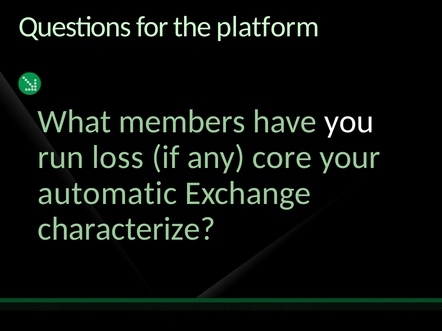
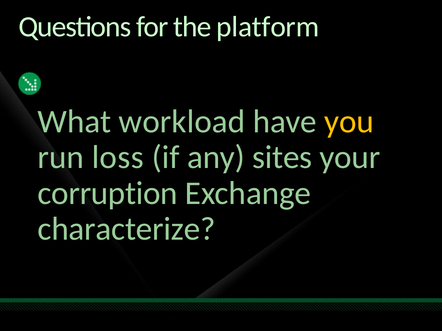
members: members -> workload
you colour: white -> yellow
core: core -> sites
automatic: automatic -> corruption
